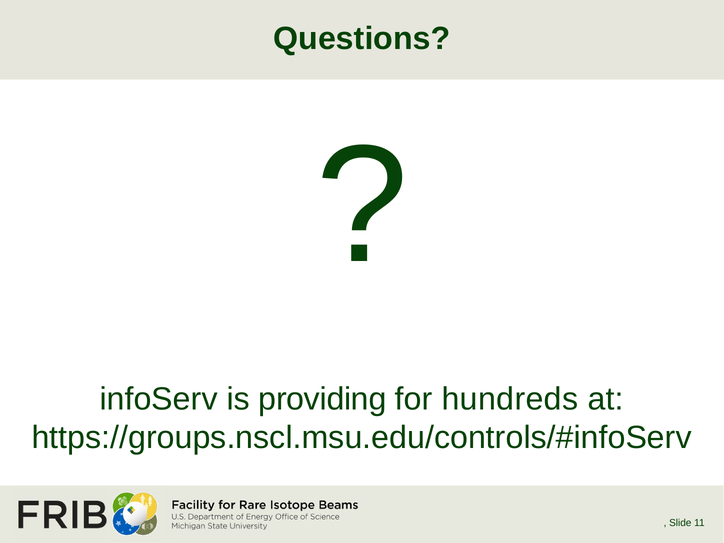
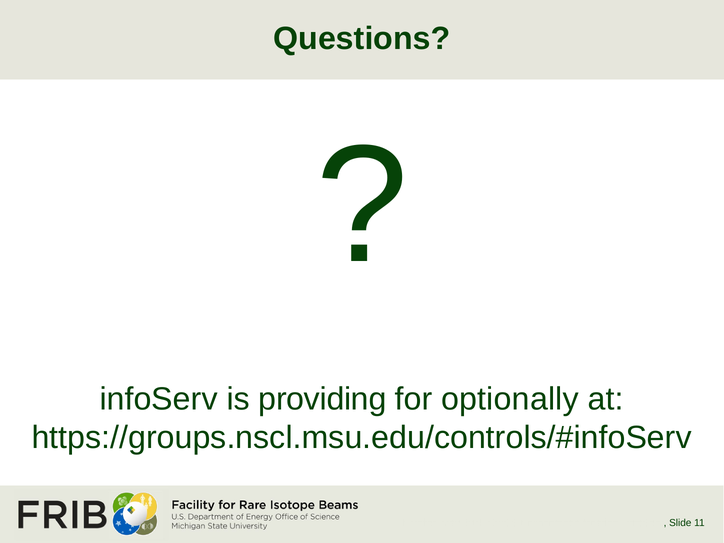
hundreds: hundreds -> optionally
